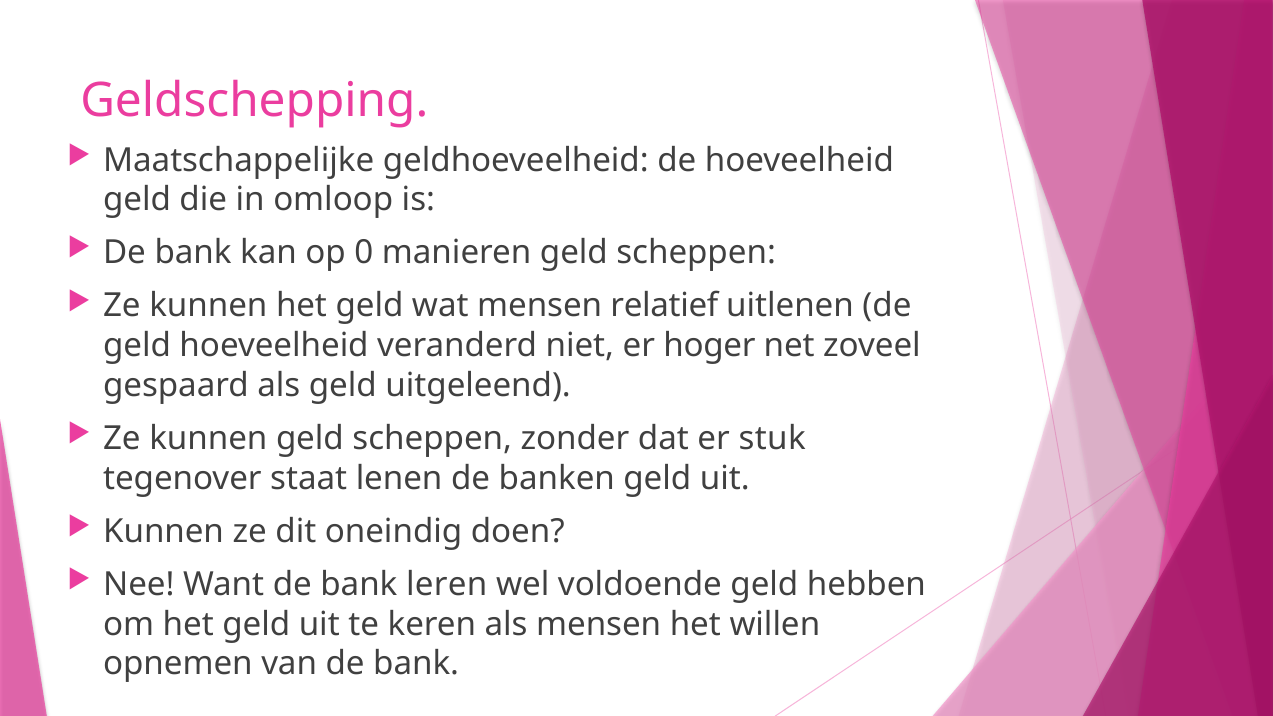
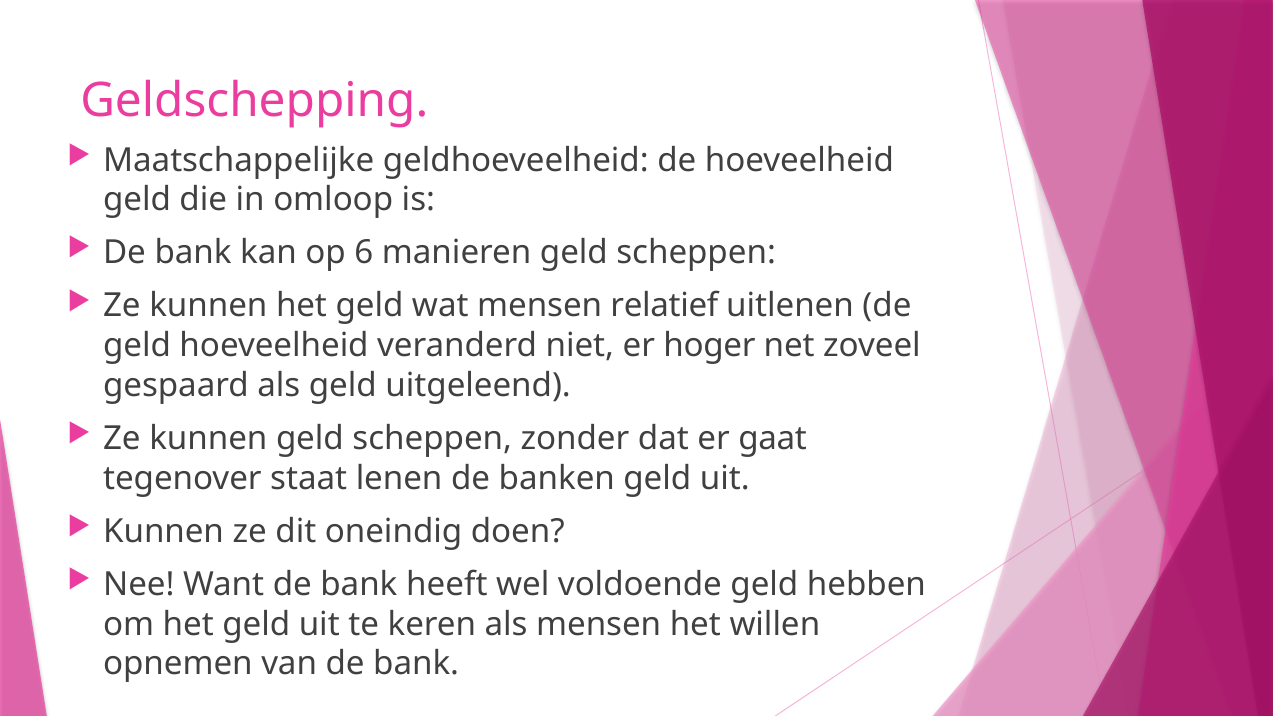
0: 0 -> 6
stuk: stuk -> gaat
leren: leren -> heeft
